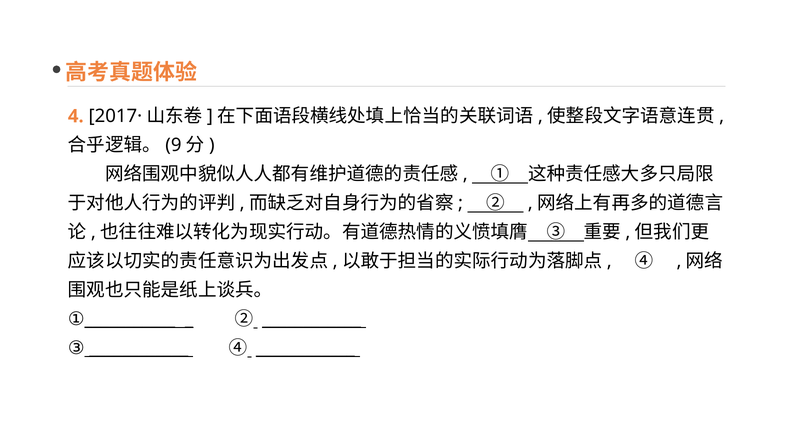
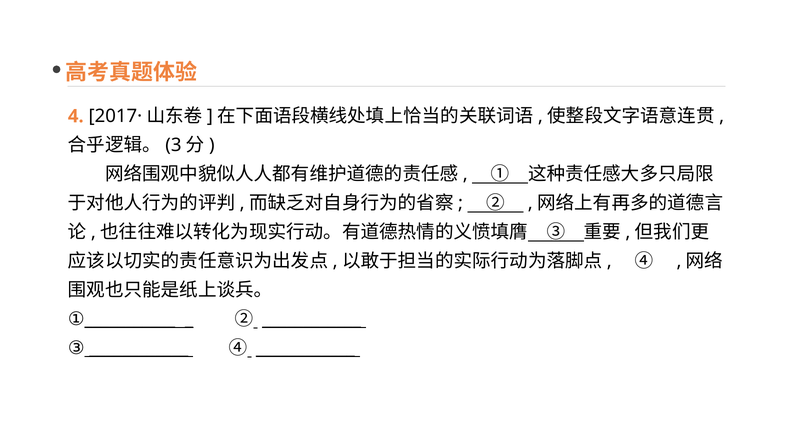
9: 9 -> 3
